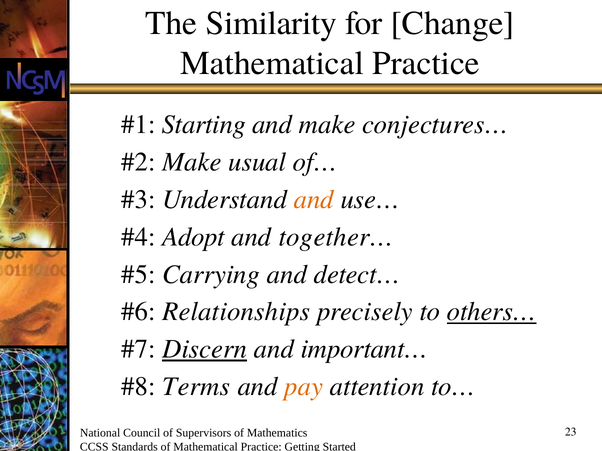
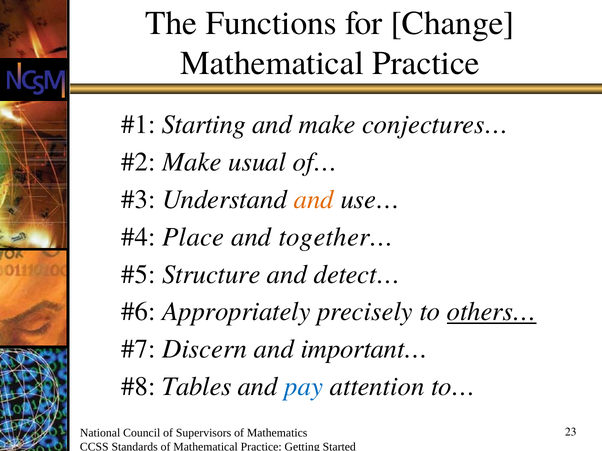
Similarity: Similarity -> Functions
Adopt: Adopt -> Place
Carrying: Carrying -> Structure
Relationships: Relationships -> Appropriately
Discern underline: present -> none
Terms: Terms -> Tables
pay colour: orange -> blue
